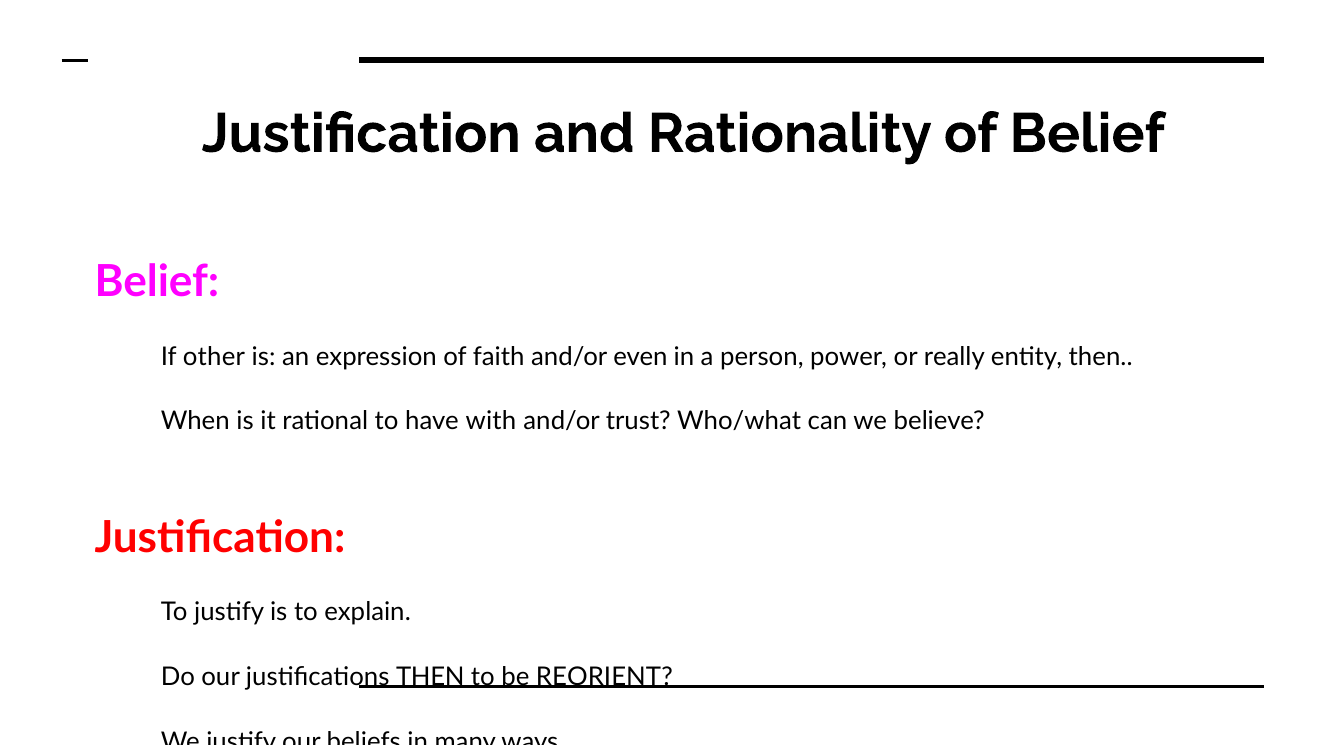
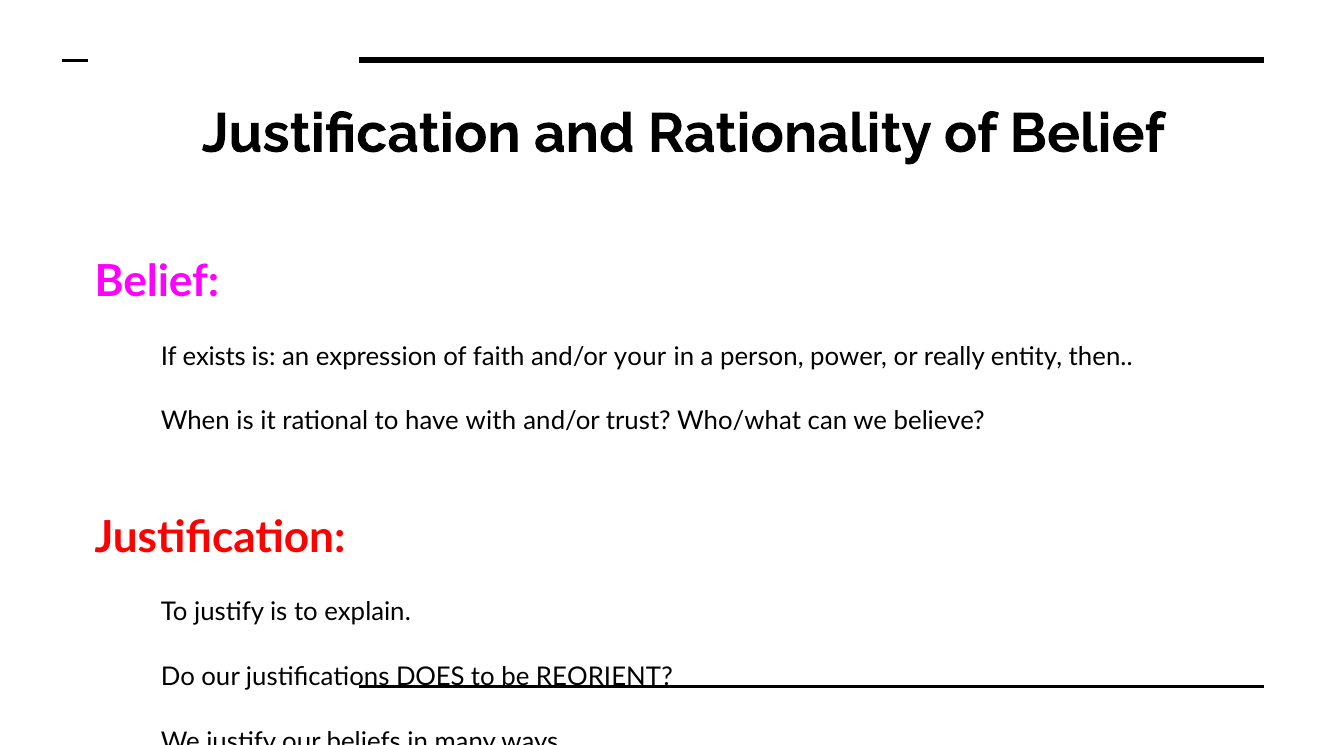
other: other -> exists
even: even -> your
justifications THEN: THEN -> DOES
